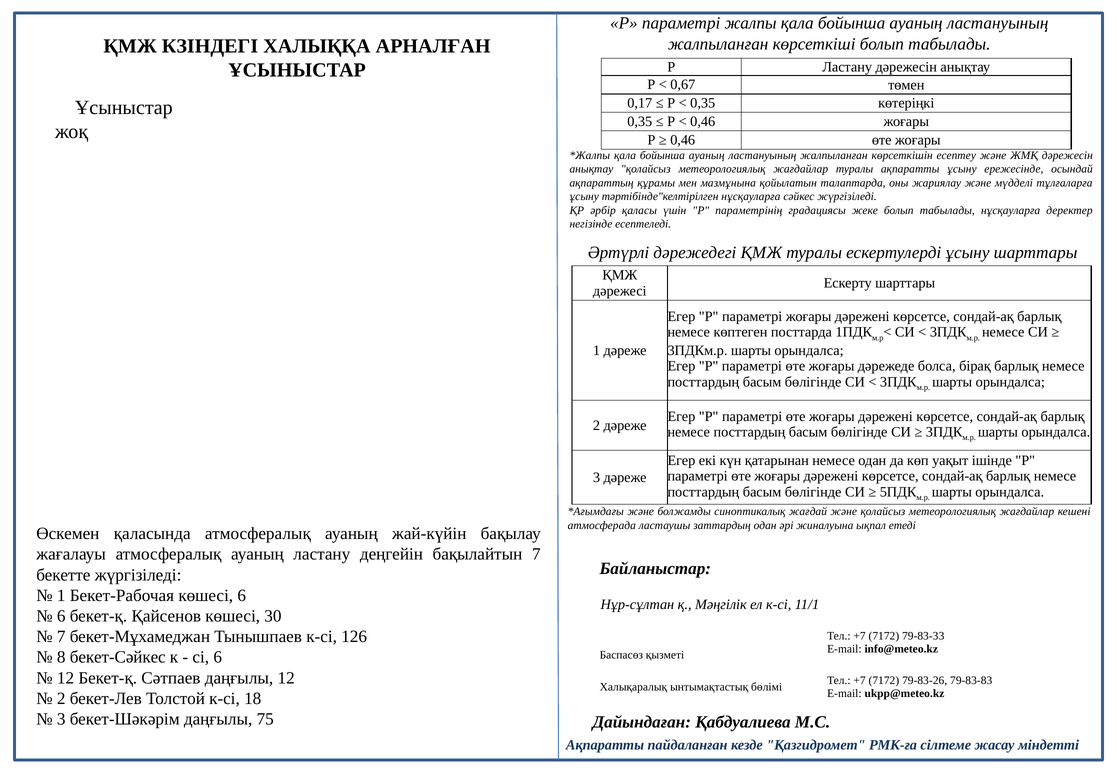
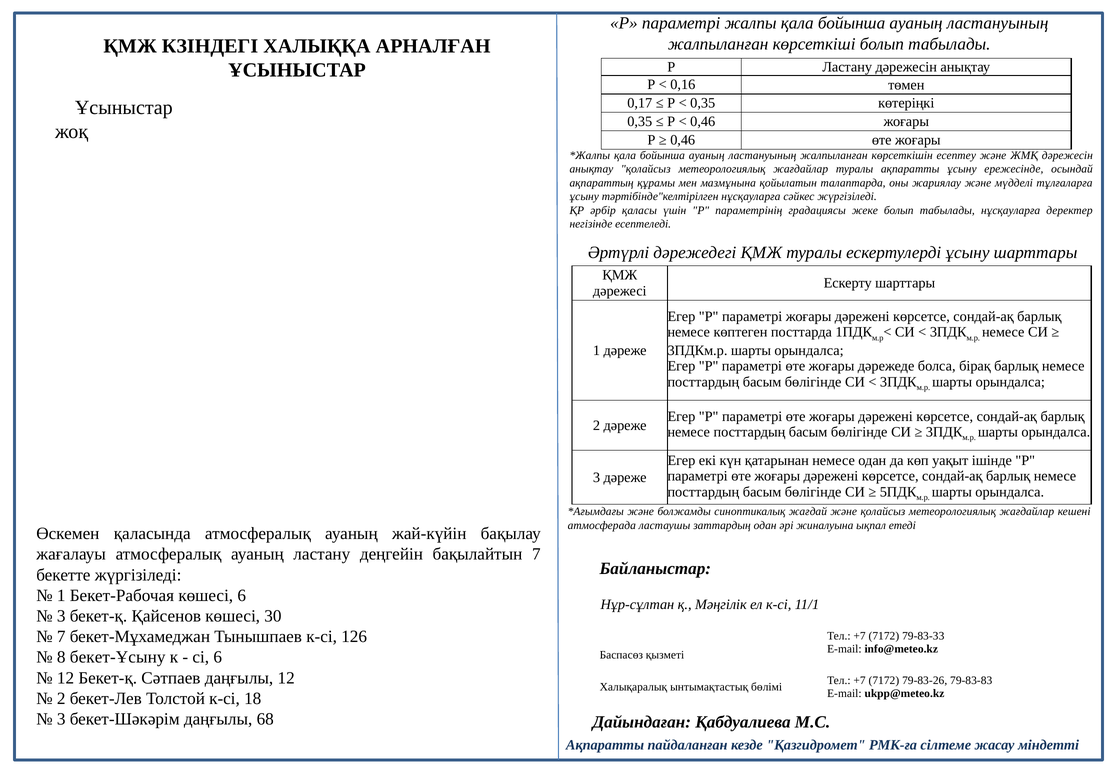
0,67: 0,67 -> 0,16
6 at (61, 616): 6 -> 3
бекет-Сәйкес: бекет-Сәйкес -> бекет-Ұсыну
75: 75 -> 68
